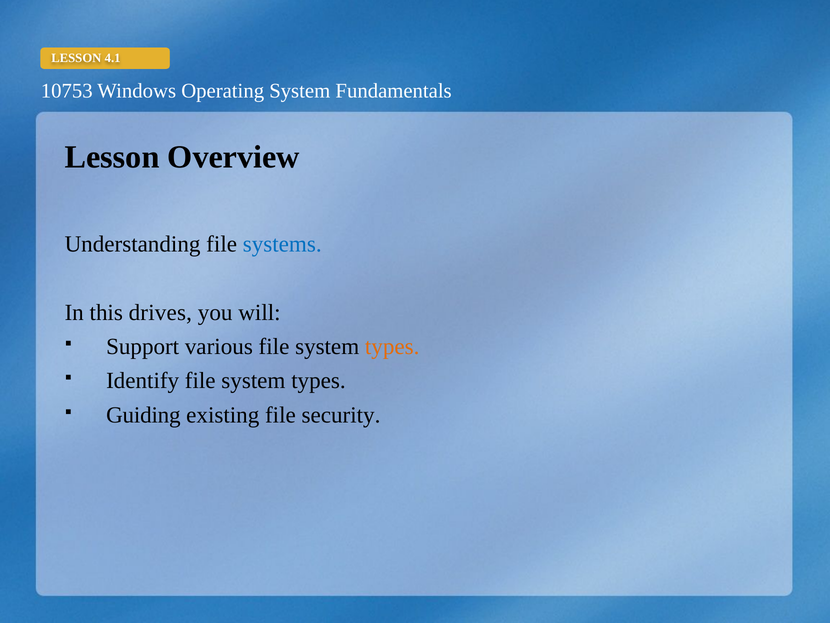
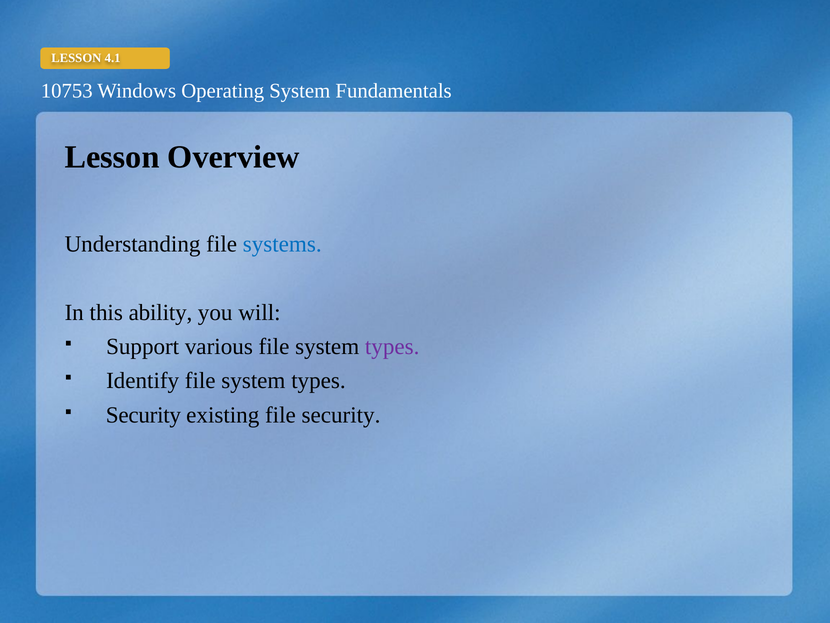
drives: drives -> ability
types at (392, 346) colour: orange -> purple
Guiding at (143, 415): Guiding -> Security
